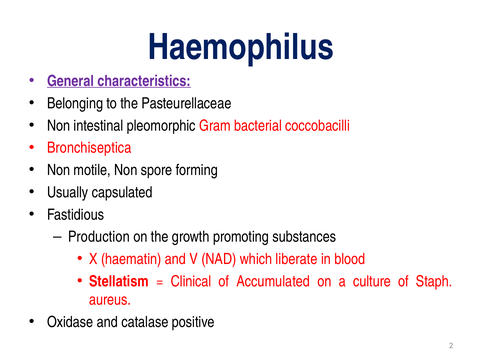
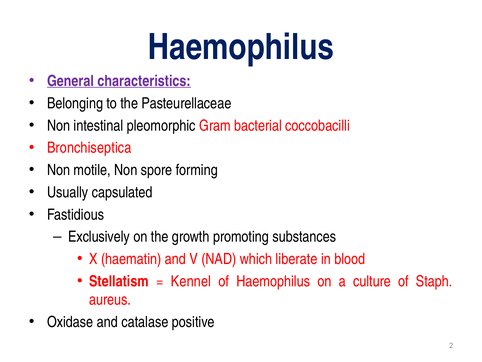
Production: Production -> Exclusively
Clinical: Clinical -> Kennel
of Accumulated: Accumulated -> Haemophilus
